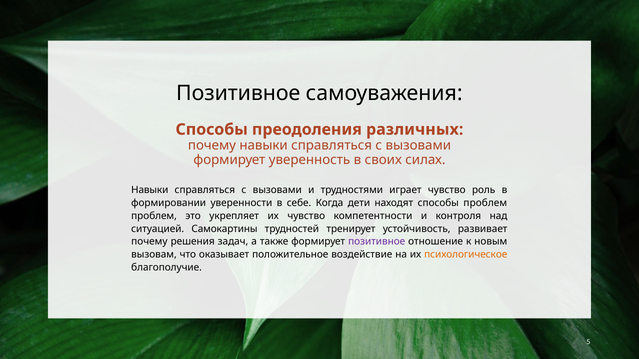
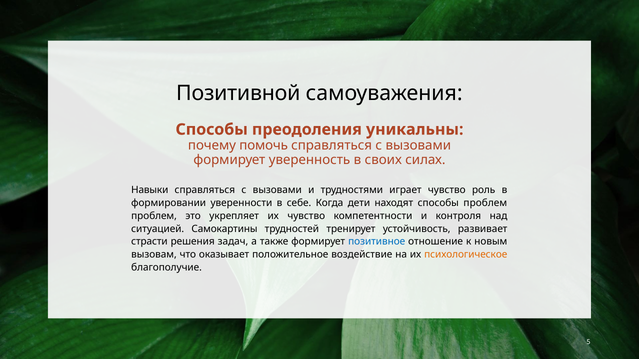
Позитивное at (238, 93): Позитивное -> Позитивной
различных: различных -> уникальны
почему навыки: навыки -> помочь
почему at (149, 242): почему -> страсти
позитивное at (377, 242) colour: purple -> blue
